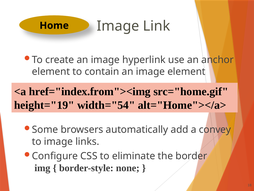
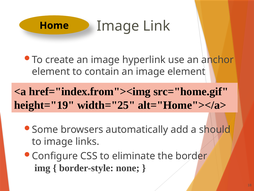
width="54: width="54 -> width="25
convey: convey -> should
